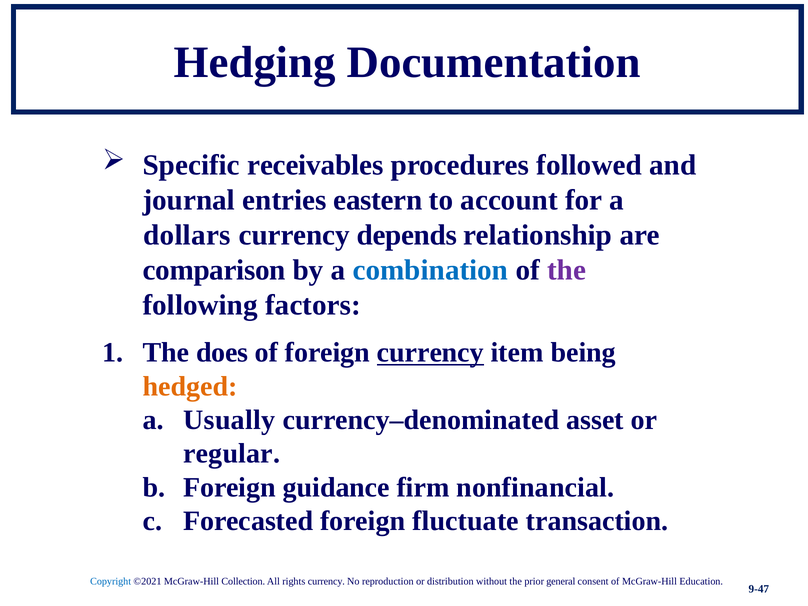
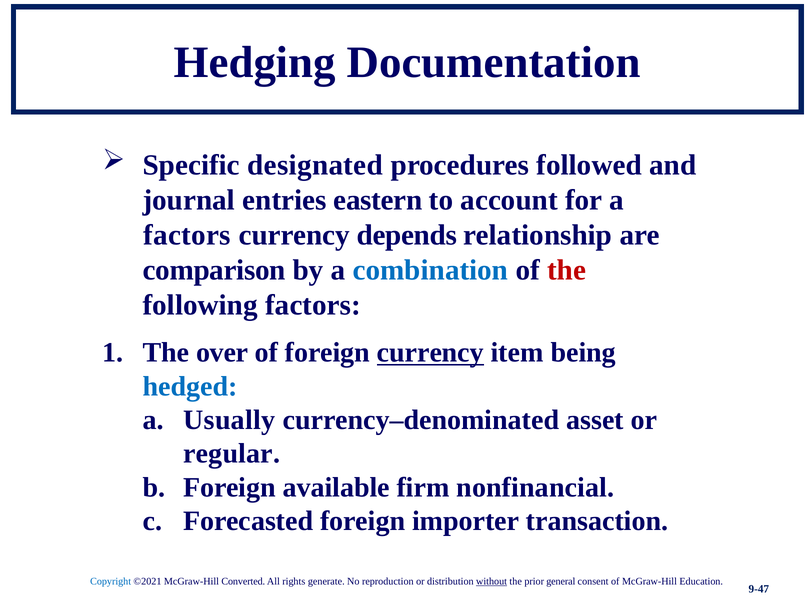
receivables: receivables -> designated
dollars at (187, 235): dollars -> factors
the at (567, 270) colour: purple -> red
does: does -> over
hedged colour: orange -> blue
guidance: guidance -> available
fluctuate: fluctuate -> importer
Collection: Collection -> Converted
rights currency: currency -> generate
without underline: none -> present
